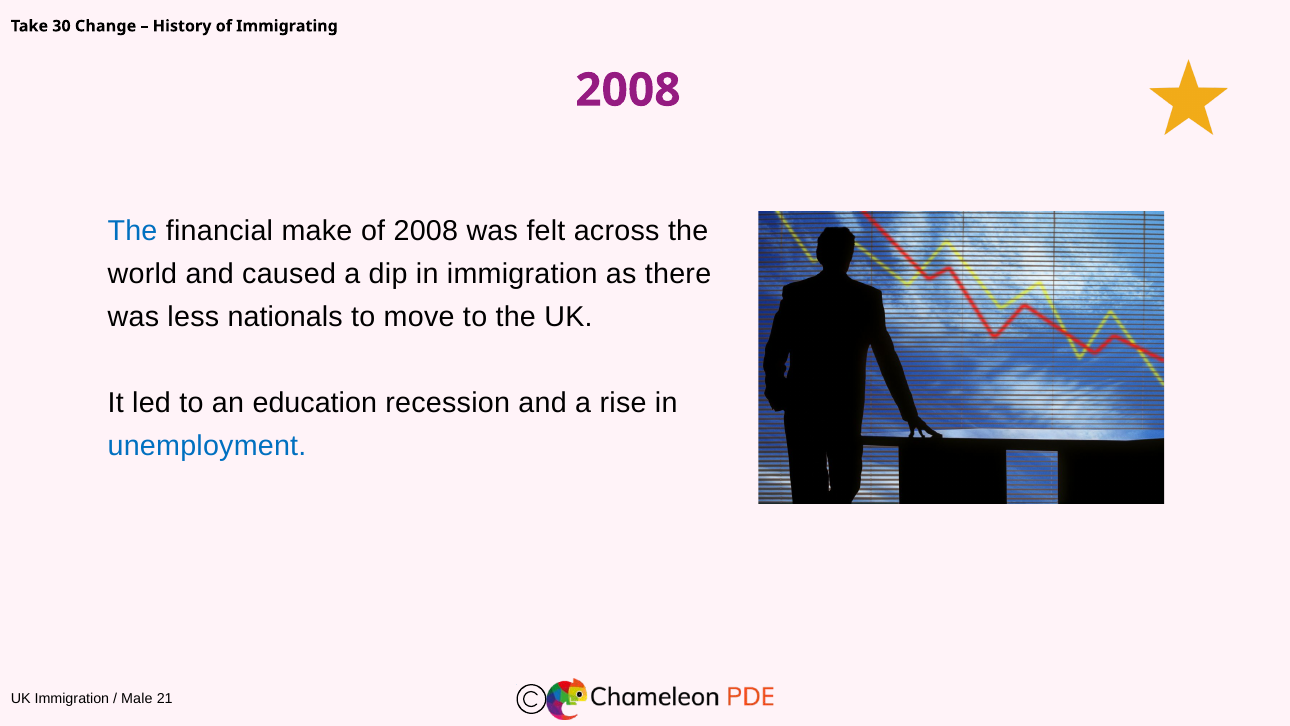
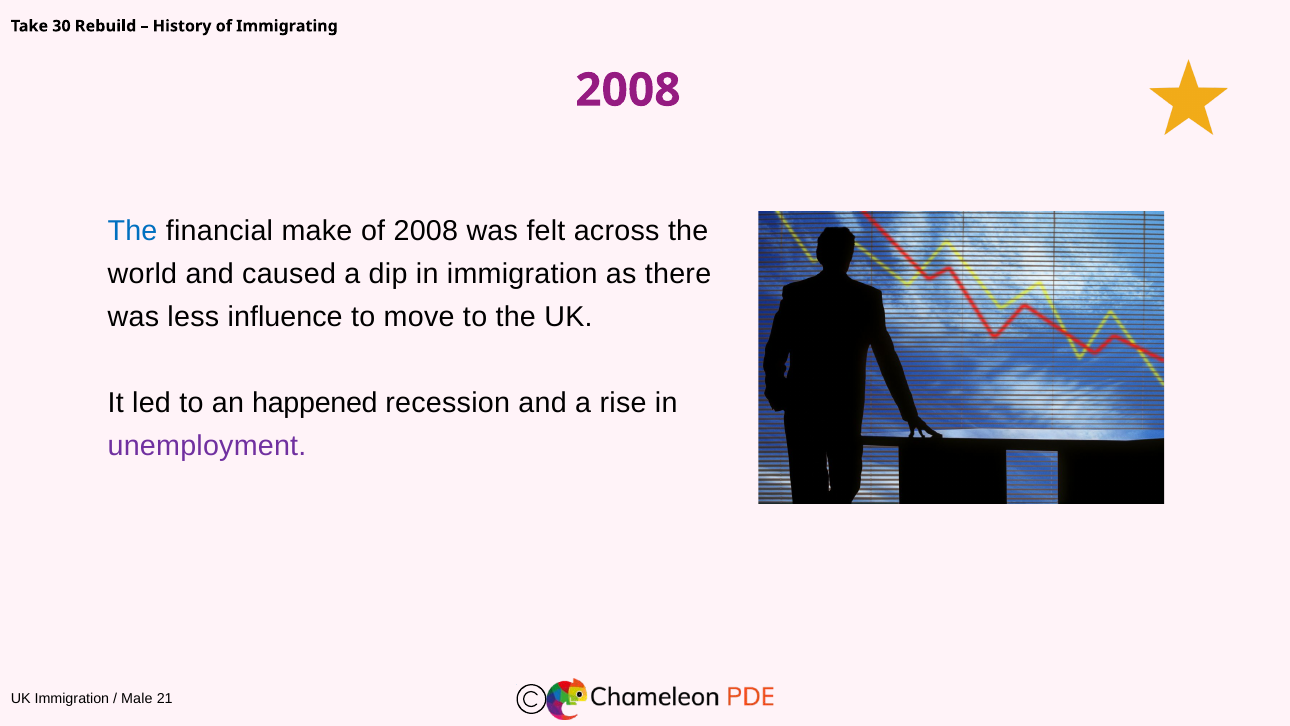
Change: Change -> Rebuild
nationals: nationals -> influence
education: education -> happened
unemployment colour: blue -> purple
